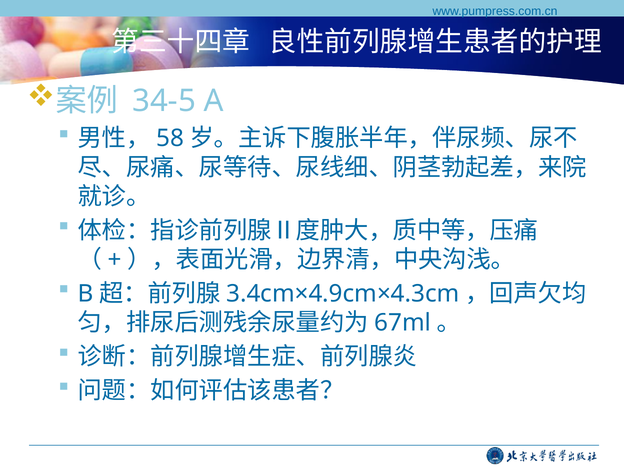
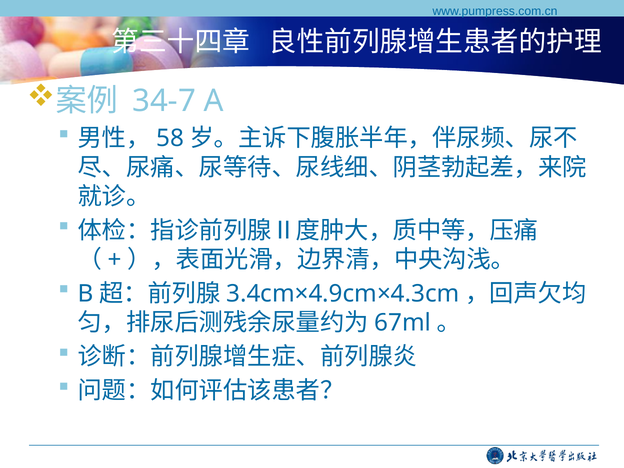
34-5: 34-5 -> 34-7
